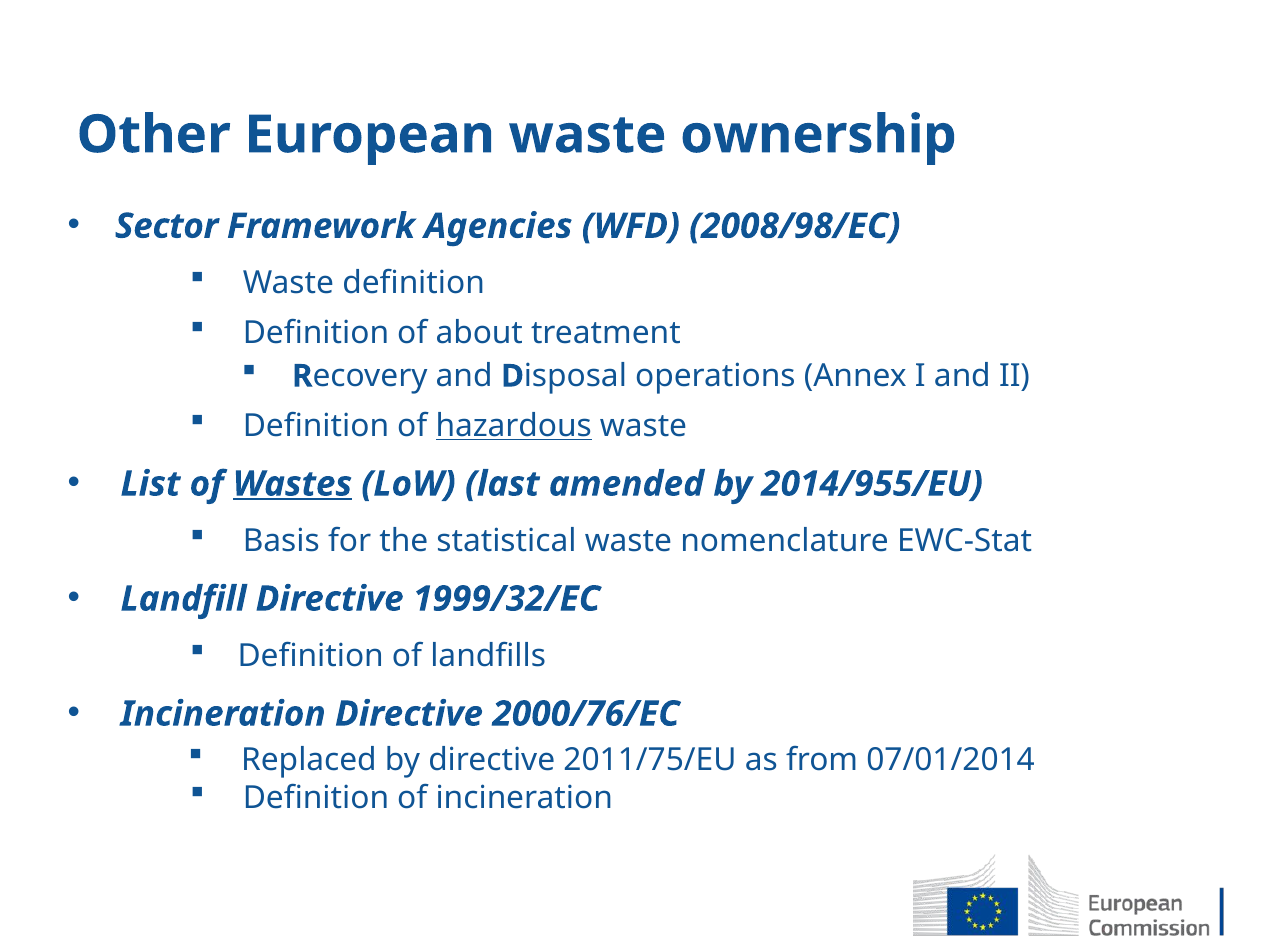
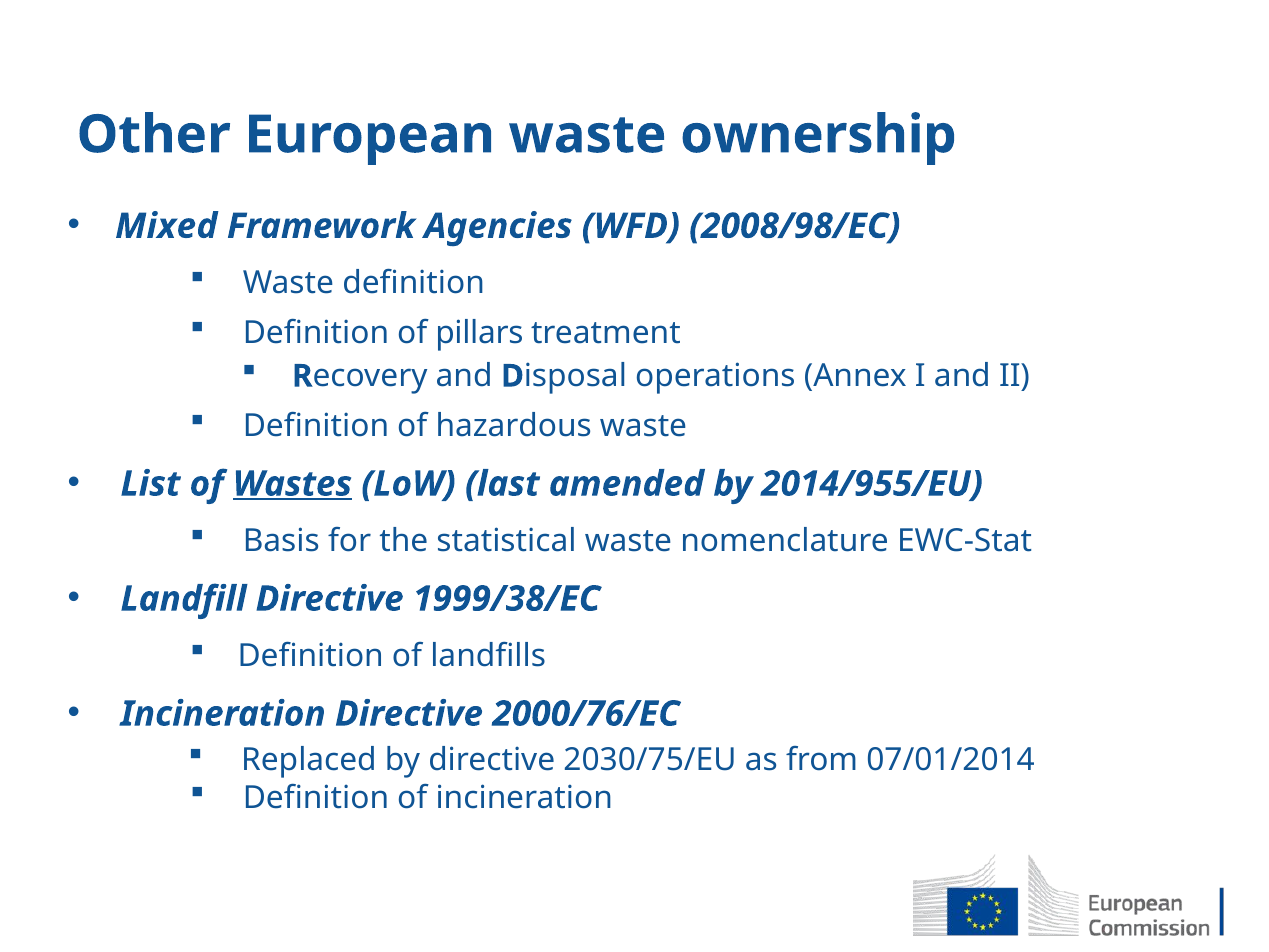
Sector: Sector -> Mixed
about: about -> pillars
hazardous underline: present -> none
1999/32/EC: 1999/32/EC -> 1999/38/EC
2011/75/EU: 2011/75/EU -> 2030/75/EU
